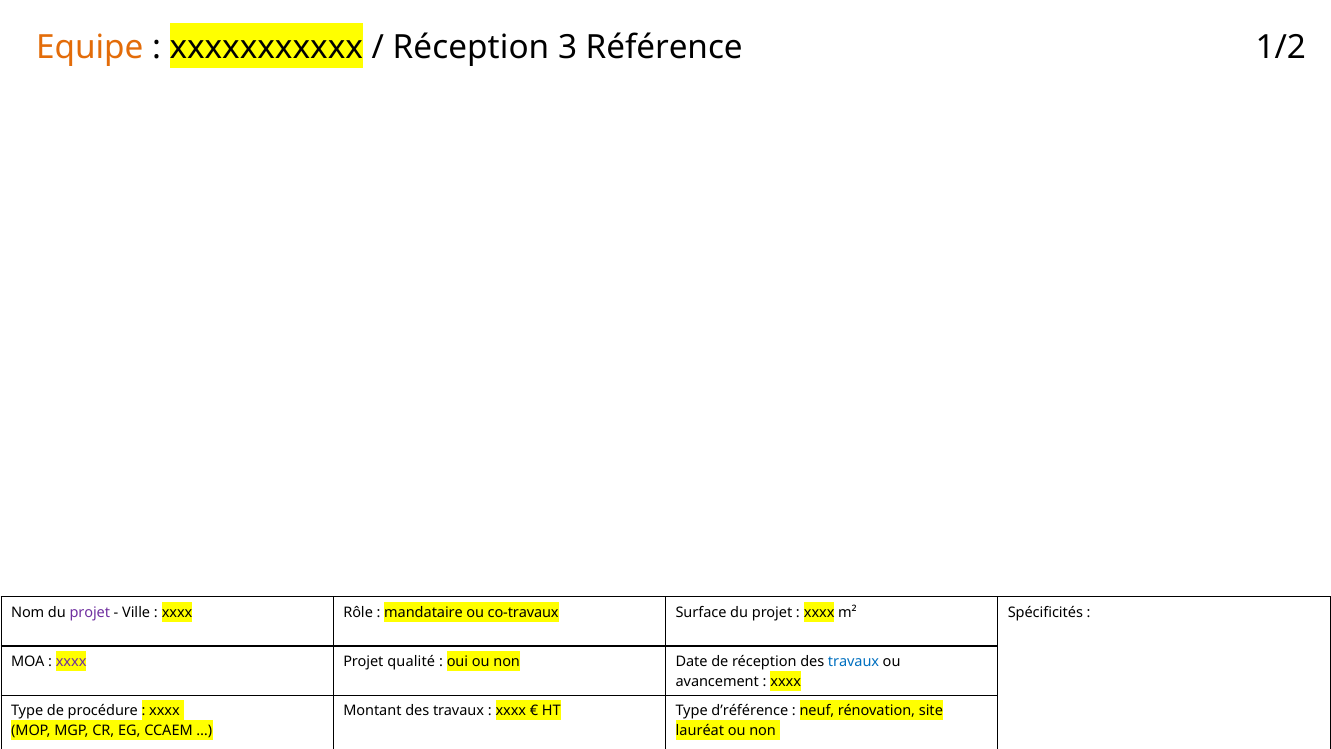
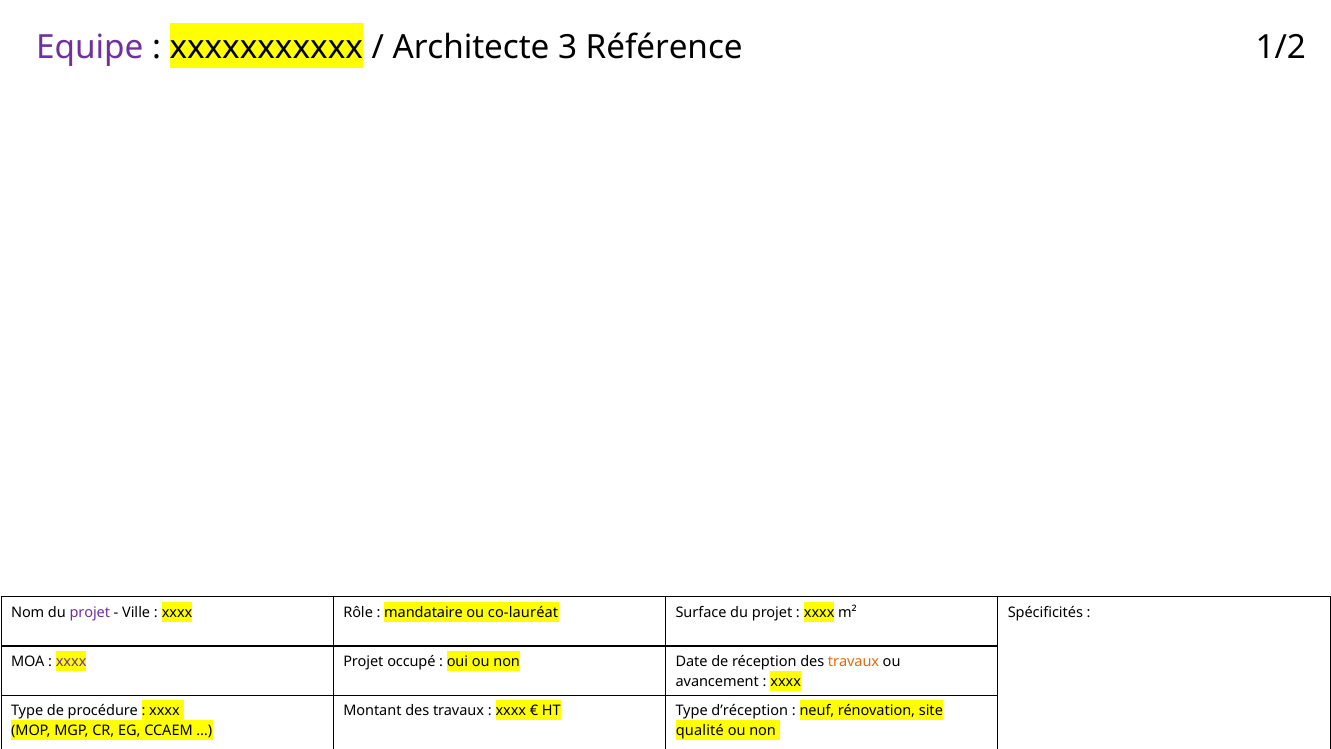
Equipe colour: orange -> purple
Réception at (471, 47): Réception -> Architecte
co-travaux: co-travaux -> co-lauréat
qualité: qualité -> occupé
travaux at (854, 661) colour: blue -> orange
d’référence: d’référence -> d’réception
lauréat: lauréat -> qualité
